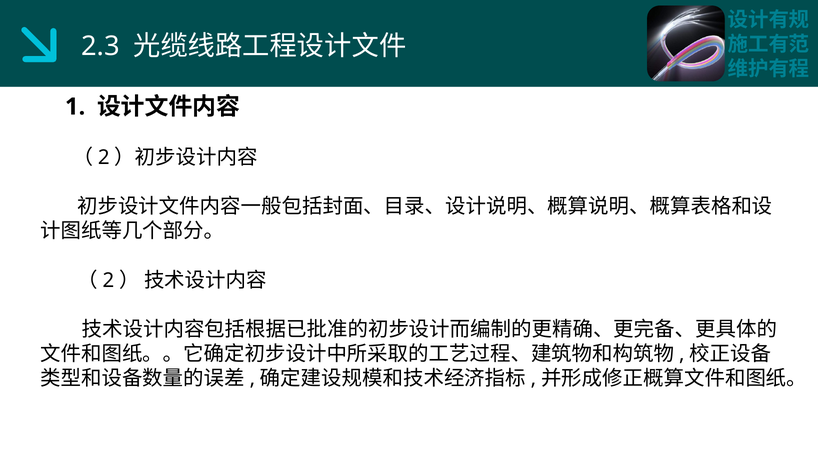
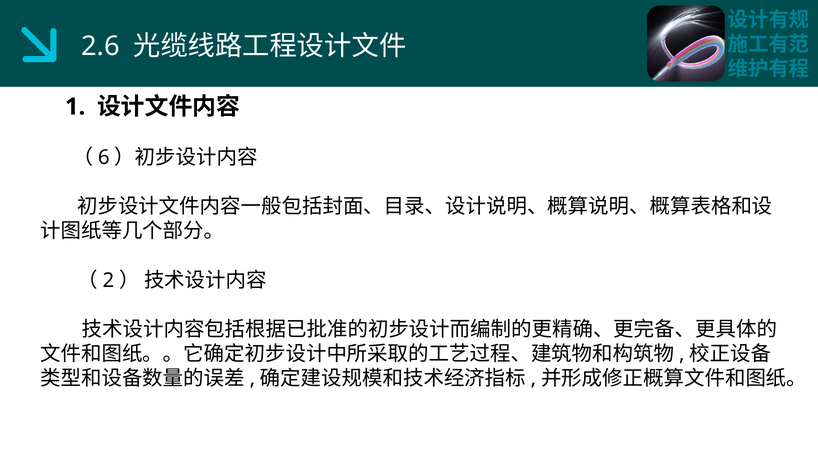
2.3: 2.3 -> 2.6
2 at (104, 158): 2 -> 6
